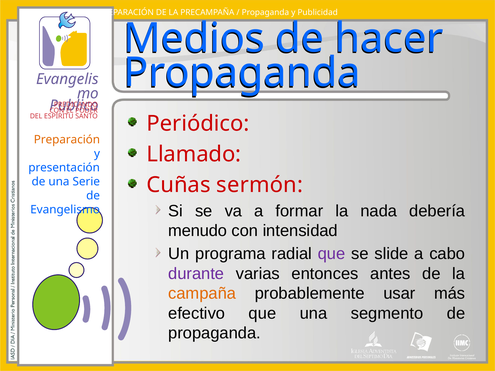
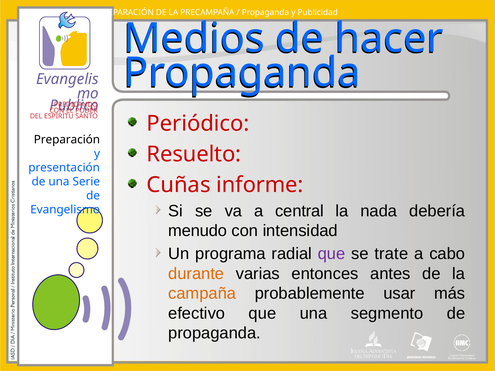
Preparación at (67, 140) colour: orange -> black
Llamado: Llamado -> Resuelto
sermón: sermón -> informe
formar: formar -> central
slide: slide -> trate
durante colour: purple -> orange
